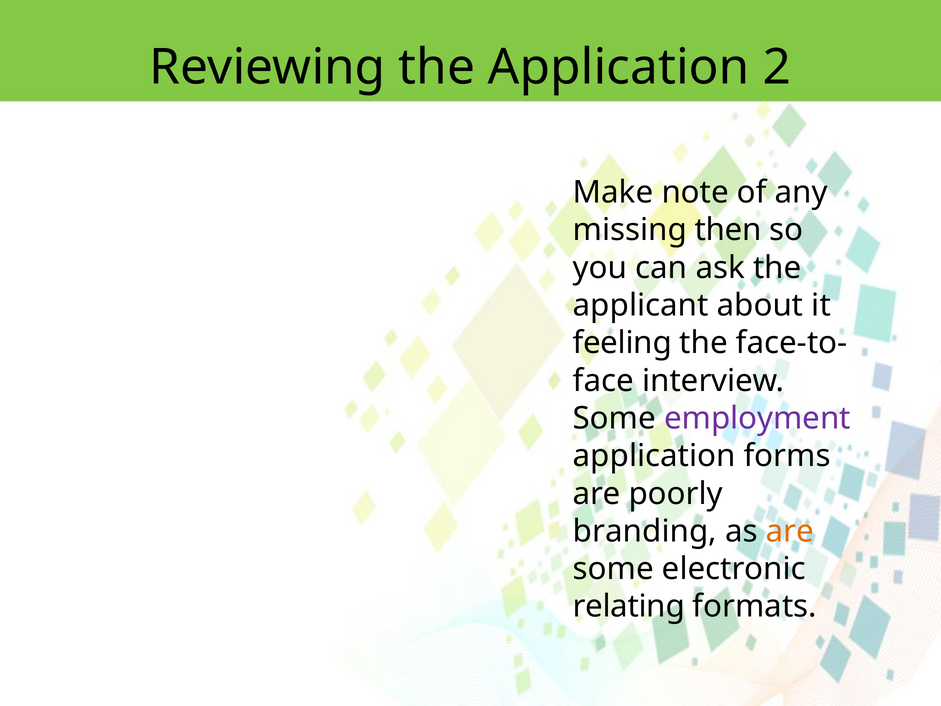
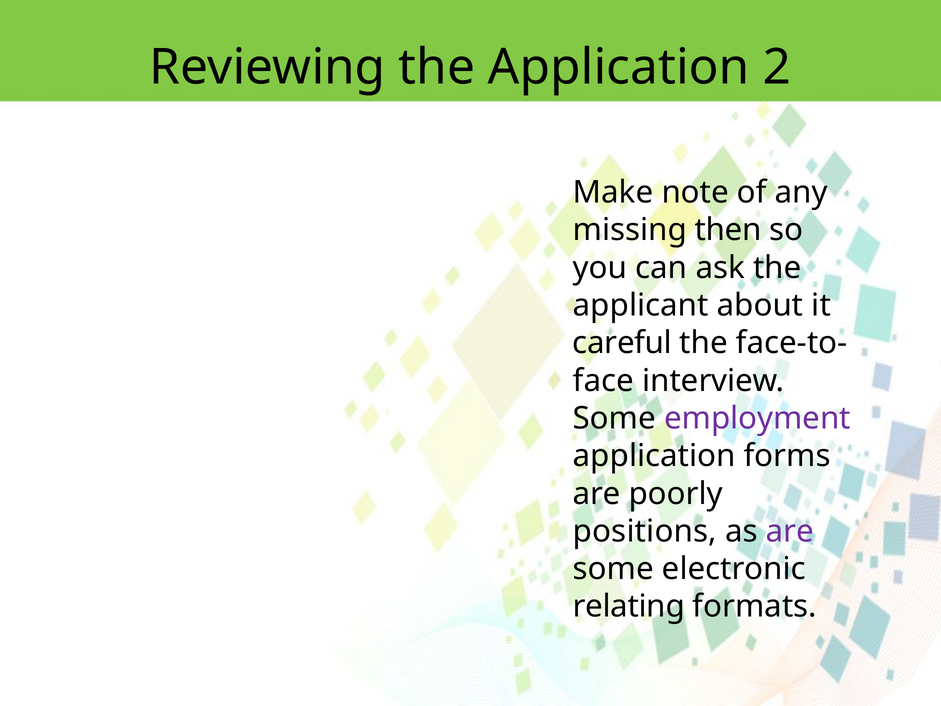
feeling: feeling -> careful
branding: branding -> positions
are at (790, 531) colour: orange -> purple
